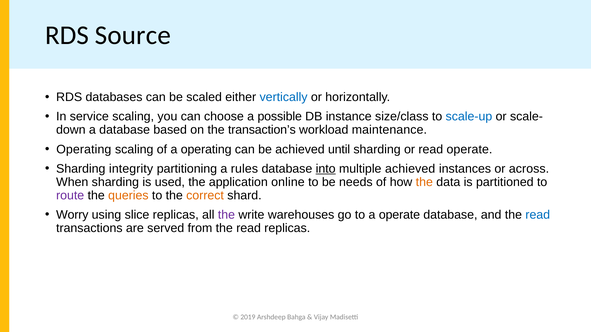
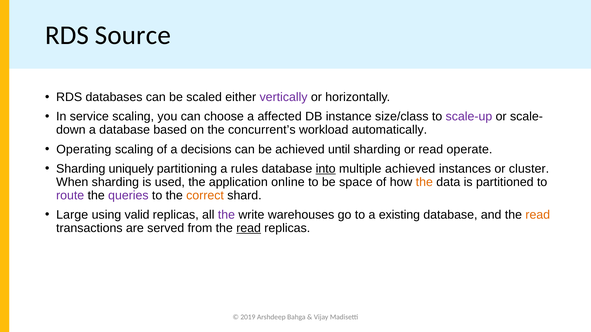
vertically colour: blue -> purple
possible: possible -> affected
scale-up colour: blue -> purple
transaction’s: transaction’s -> concurrent’s
maintenance: maintenance -> automatically
a operating: operating -> decisions
integrity: integrity -> uniquely
across: across -> cluster
needs: needs -> space
queries colour: orange -> purple
Worry: Worry -> Large
slice: slice -> valid
a operate: operate -> existing
read at (538, 215) colour: blue -> orange
read at (249, 228) underline: none -> present
